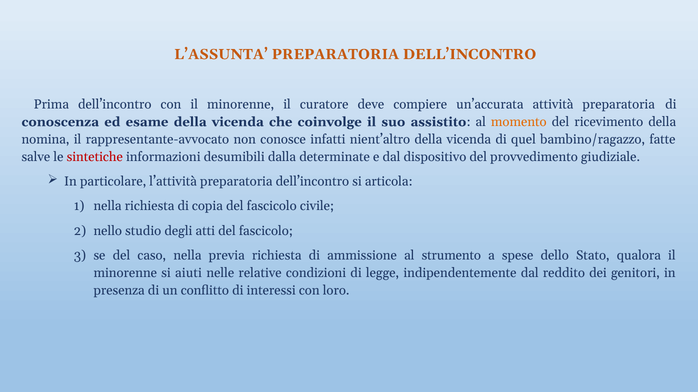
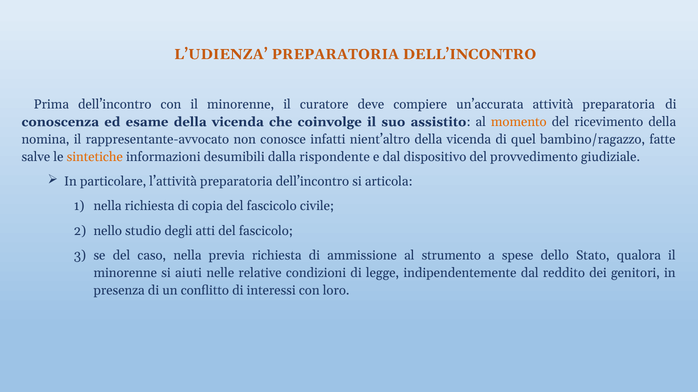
L’ASSUNTA: L’ASSUNTA -> L’UDIENZA
sintetiche colour: red -> orange
determinate: determinate -> rispondente
